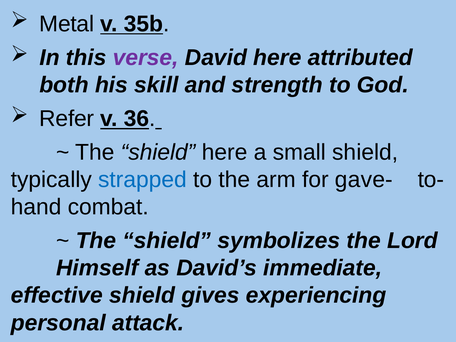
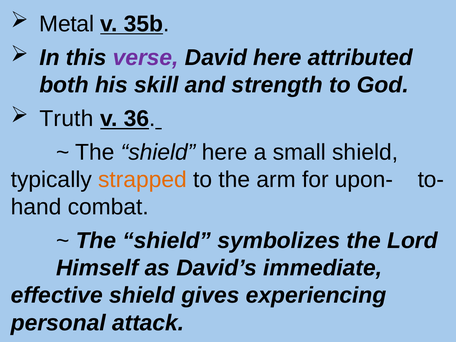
Refer: Refer -> Truth
strapped colour: blue -> orange
gave-: gave- -> upon-
